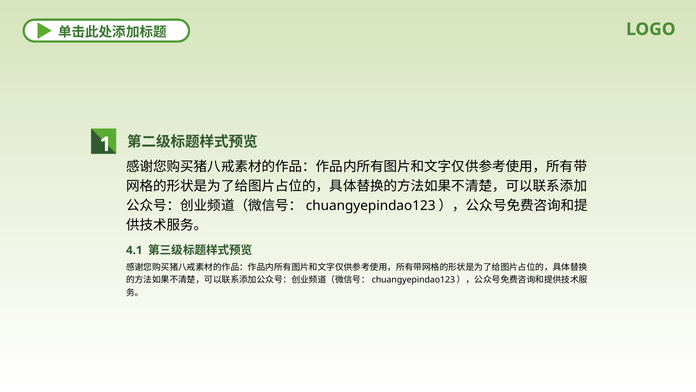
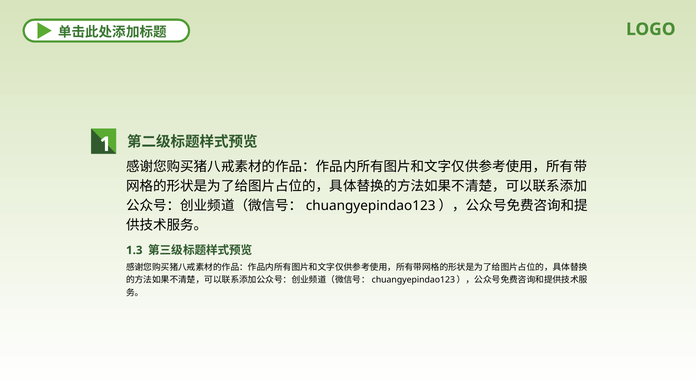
4.1: 4.1 -> 1.3
